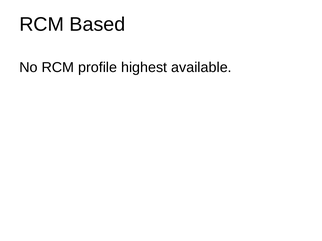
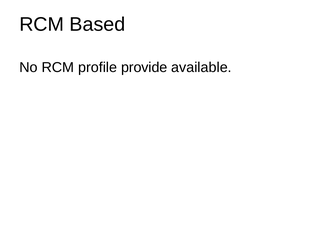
highest: highest -> provide
